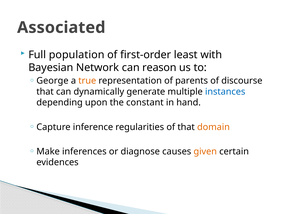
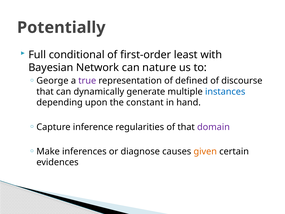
Associated: Associated -> Potentially
population: population -> conditional
reason: reason -> nature
true colour: orange -> purple
parents: parents -> defined
domain colour: orange -> purple
